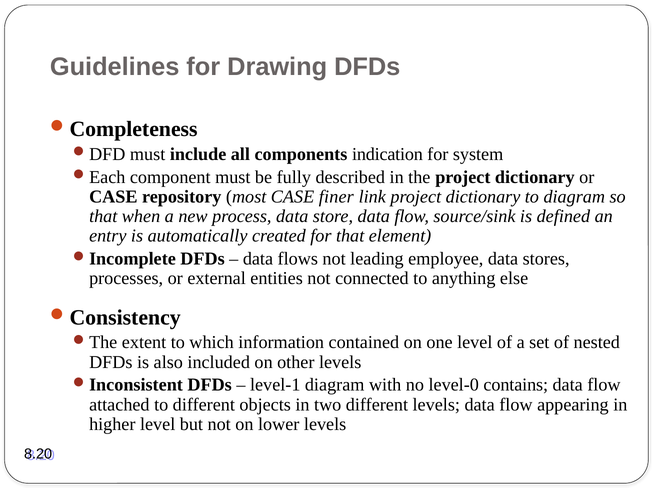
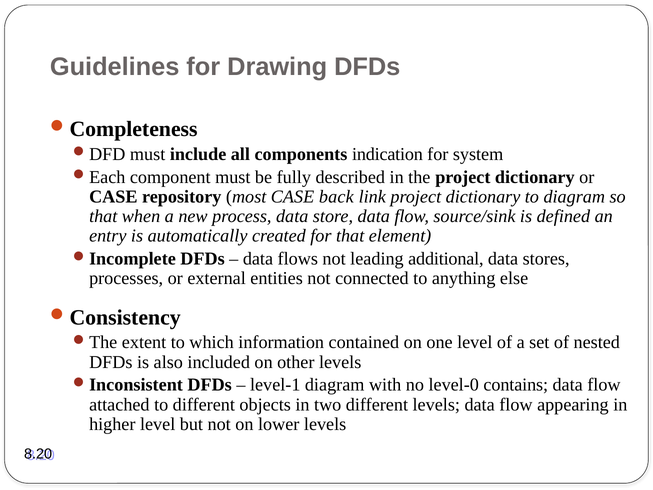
finer: finer -> back
employee: employee -> additional
